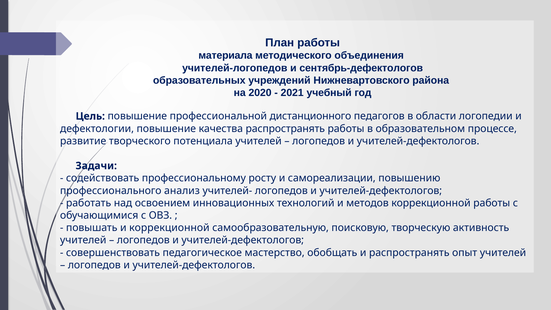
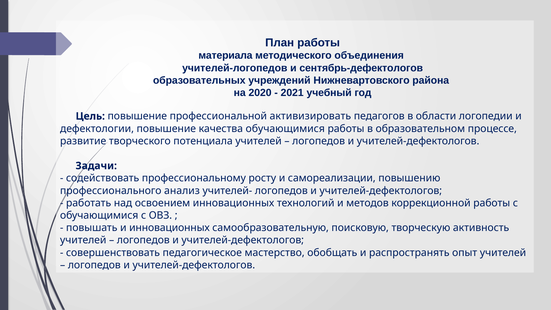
дистанционного: дистанционного -> активизировать
качества распространять: распространять -> обучающимися
и коррекционной: коррекционной -> инновационных
